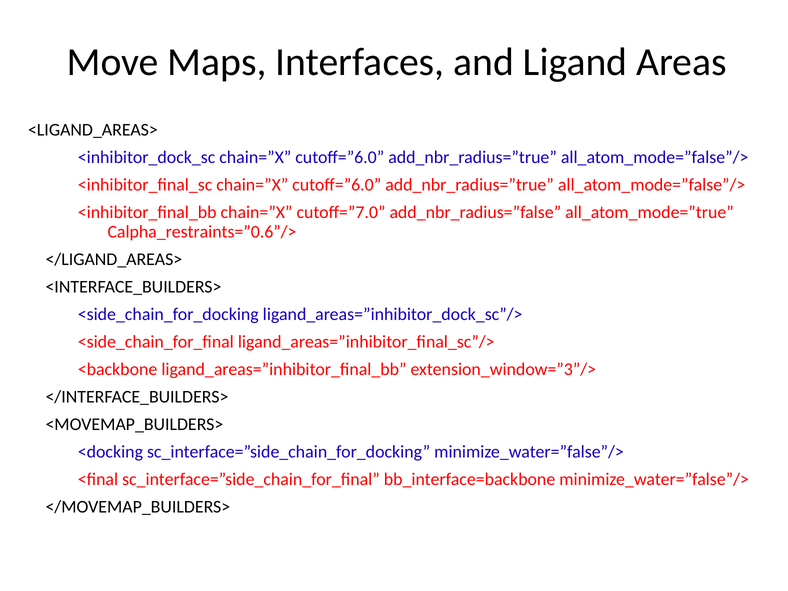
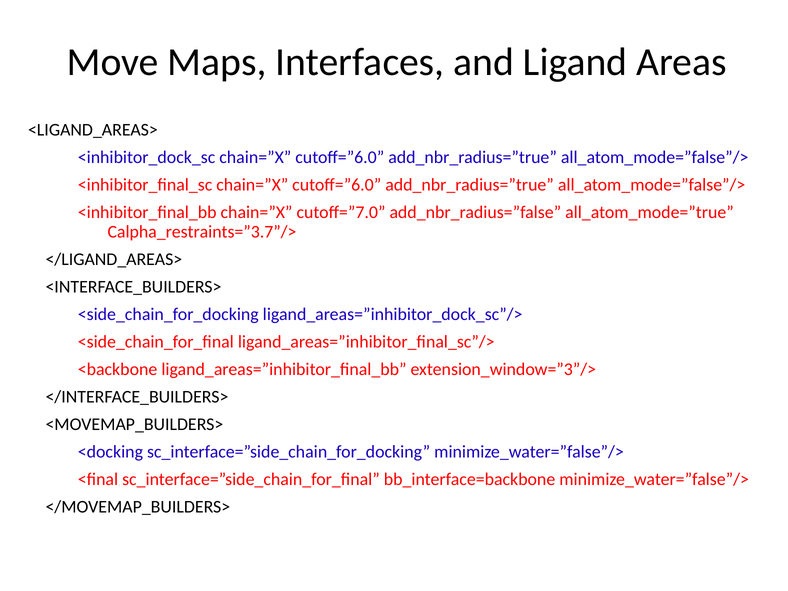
Calpha_restraints=”0.6”/>: Calpha_restraints=”0.6”/> -> Calpha_restraints=”3.7”/>
